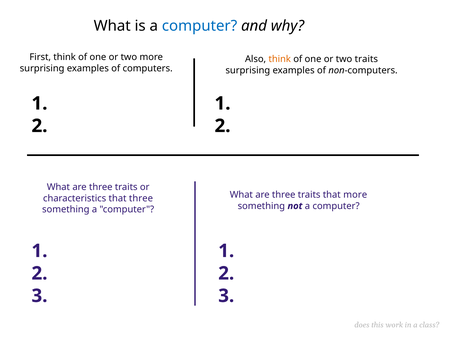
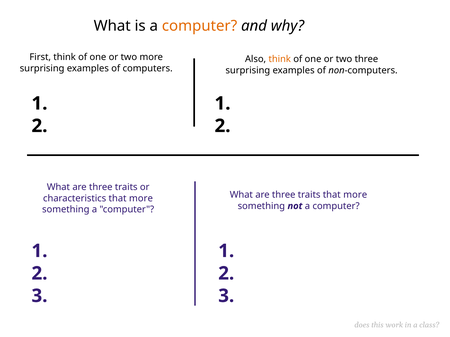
computer at (200, 26) colour: blue -> orange
two traits: traits -> three
characteristics that three: three -> more
